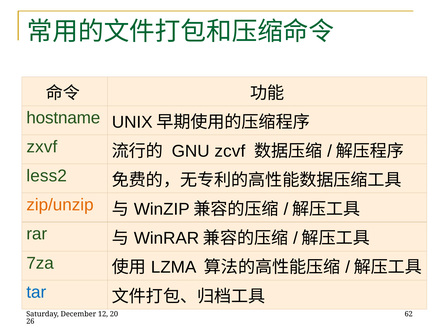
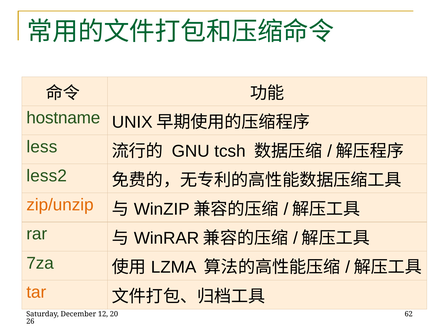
zxvf: zxvf -> less
zcvf: zcvf -> tcsh
tar colour: blue -> orange
